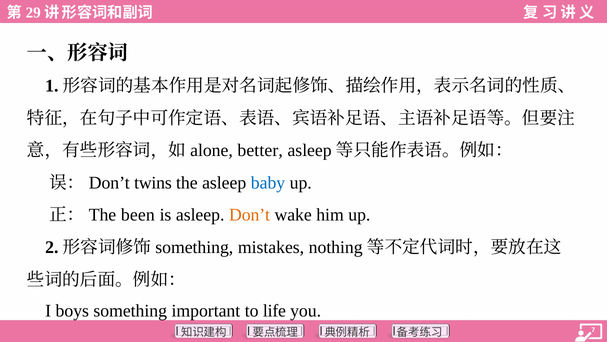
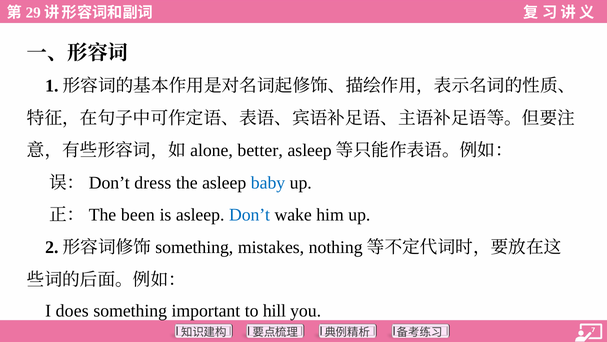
twins: twins -> dress
Don’t colour: orange -> blue
boys: boys -> does
life: life -> hill
